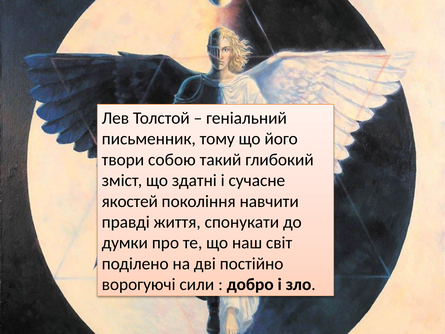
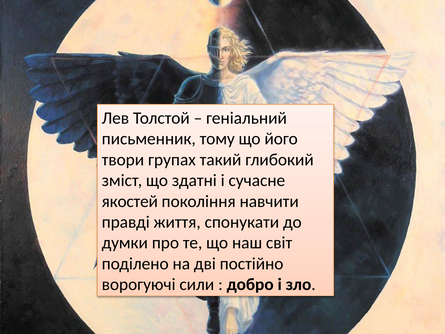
собою: собою -> групах
